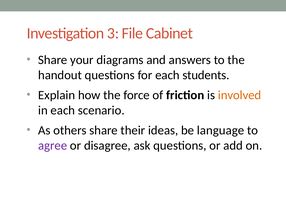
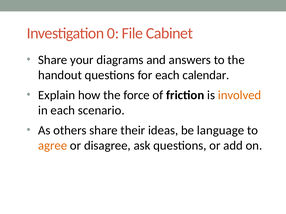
3: 3 -> 0
students: students -> calendar
agree colour: purple -> orange
